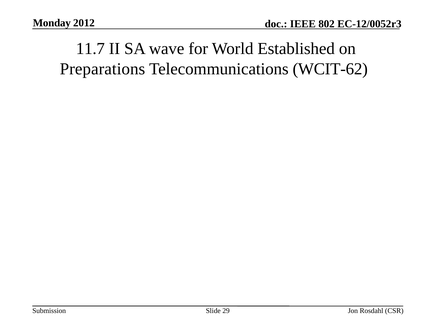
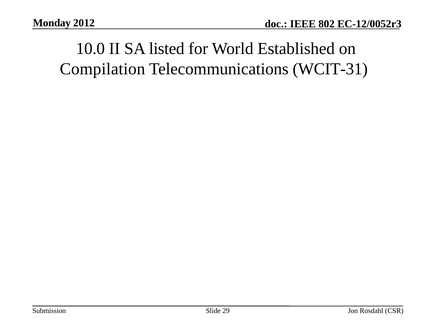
11.7: 11.7 -> 10.0
wave: wave -> listed
Preparations: Preparations -> Compilation
WCIT-62: WCIT-62 -> WCIT-31
